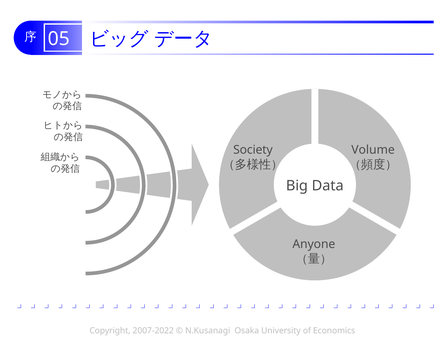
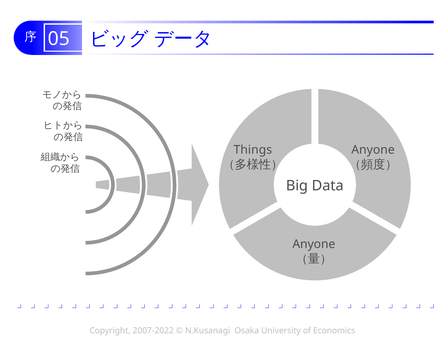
Society: Society -> Things
Volume at (373, 150): Volume -> Anyone
